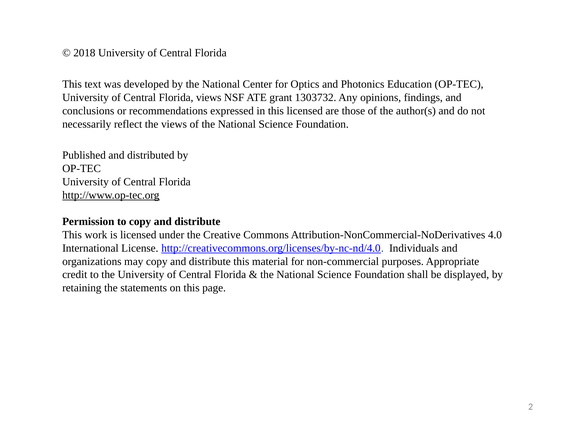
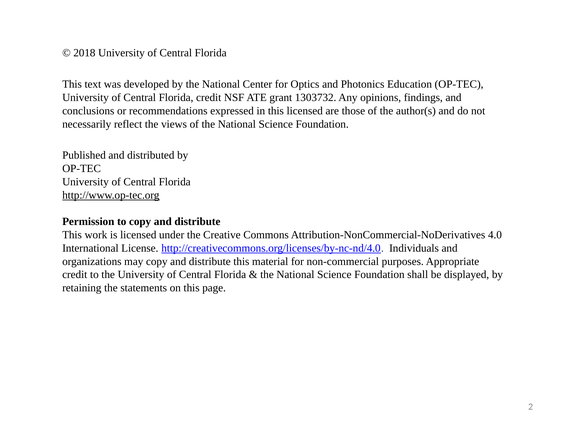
Florida views: views -> credit
